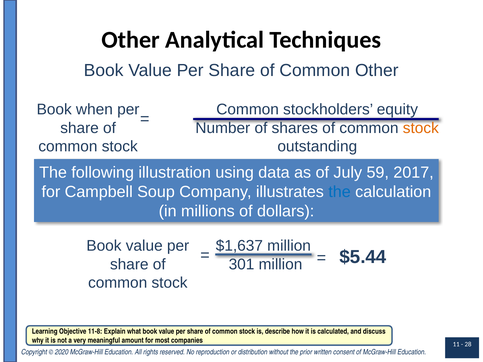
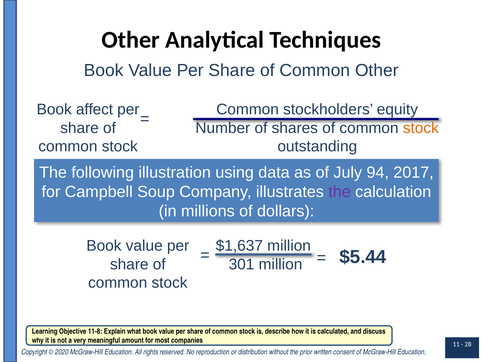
when: when -> affect
59: 59 -> 94
the at (340, 192) colour: blue -> purple
